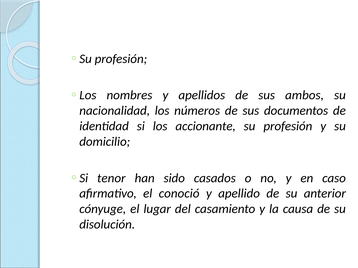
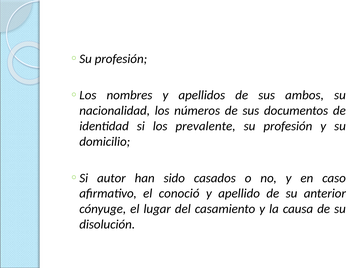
accionante: accionante -> prevalente
tenor: tenor -> autor
